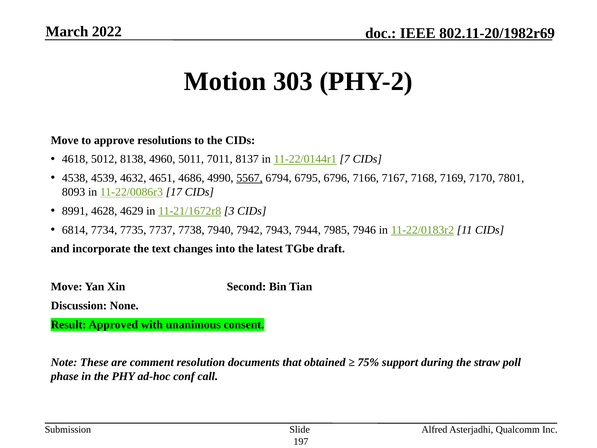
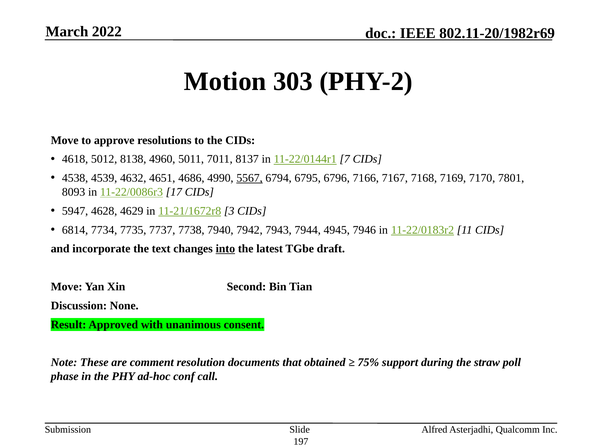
8991: 8991 -> 5947
7985: 7985 -> 4945
into underline: none -> present
